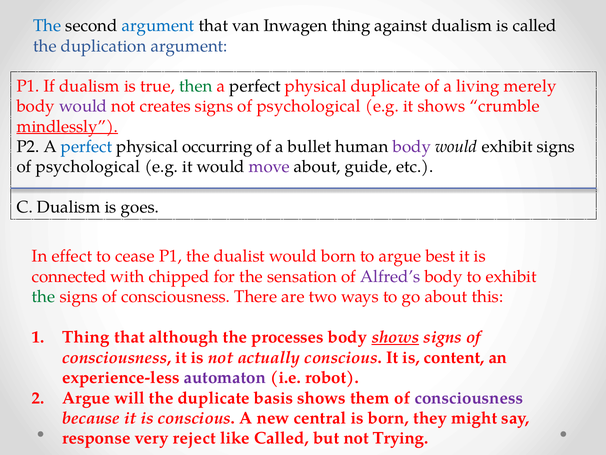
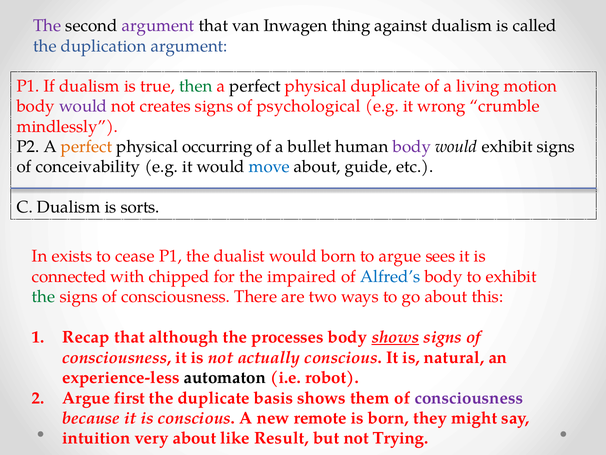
The at (47, 26) colour: blue -> purple
argument at (158, 26) colour: blue -> purple
merely: merely -> motion
it shows: shows -> wrong
mindlessly underline: present -> none
perfect at (87, 147) colour: blue -> orange
psychological at (88, 167): psychological -> conceivability
move colour: purple -> blue
goes: goes -> sorts
effect: effect -> exists
best: best -> sees
sensation: sensation -> impaired
Alfred’s colour: purple -> blue
Thing at (86, 337): Thing -> Recap
content: content -> natural
automaton colour: purple -> black
will: will -> first
central: central -> remote
response: response -> intuition
very reject: reject -> about
like Called: Called -> Result
